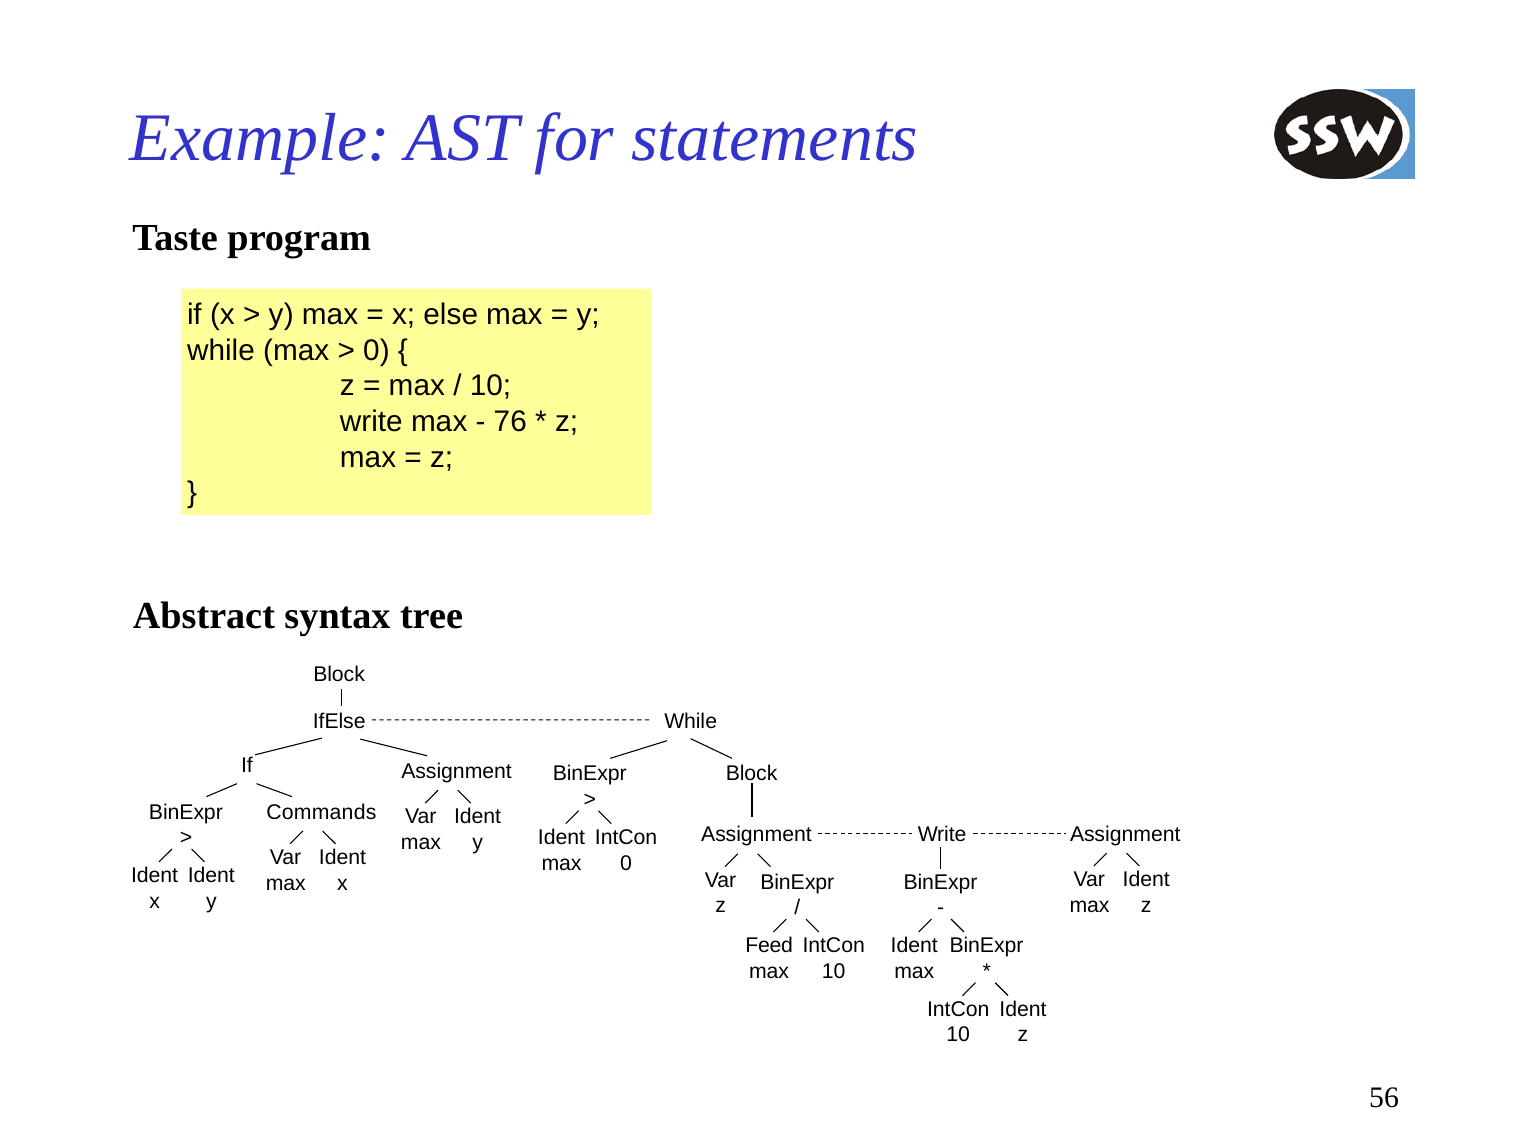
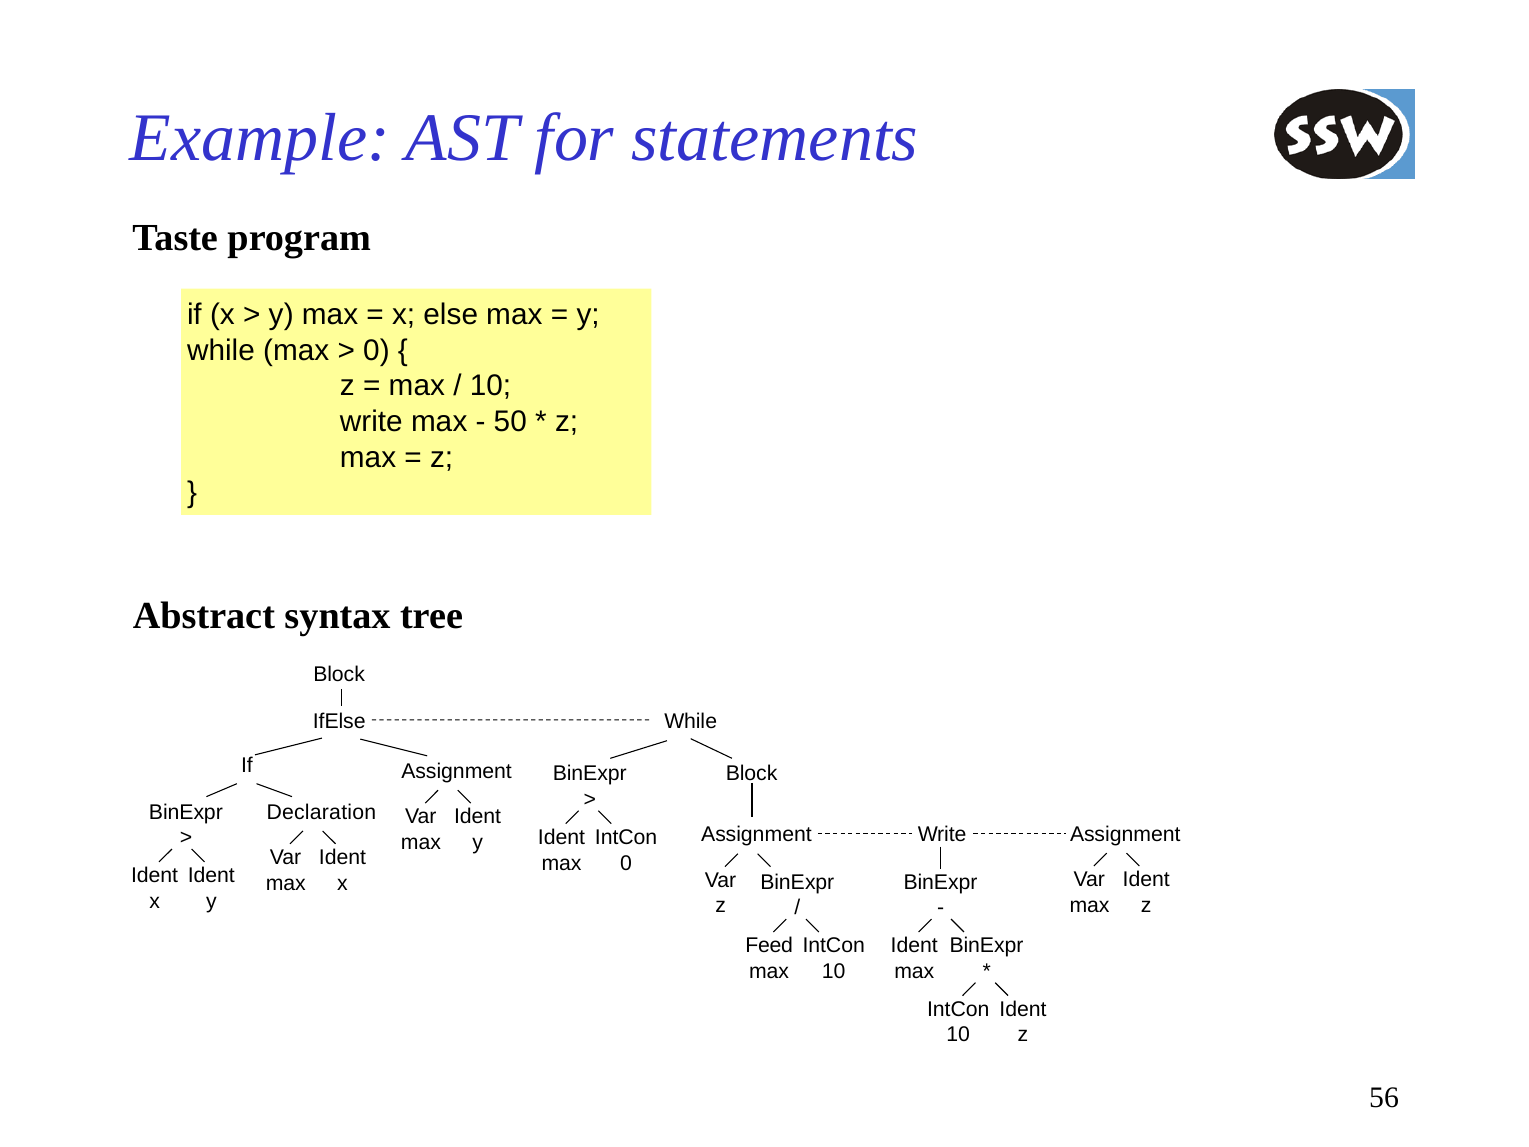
76: 76 -> 50
Commands: Commands -> Declaration
